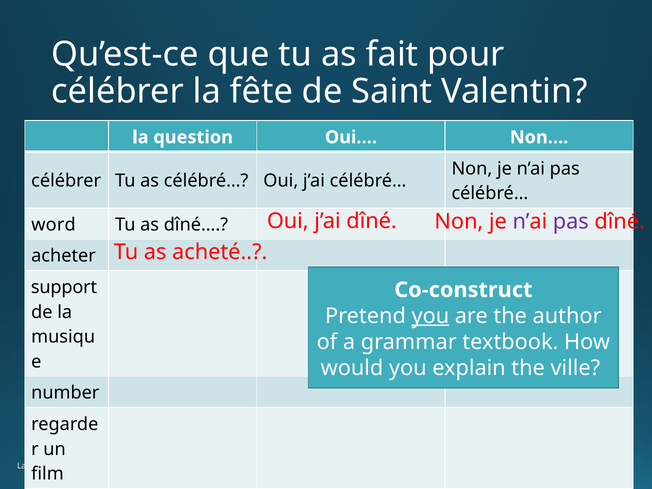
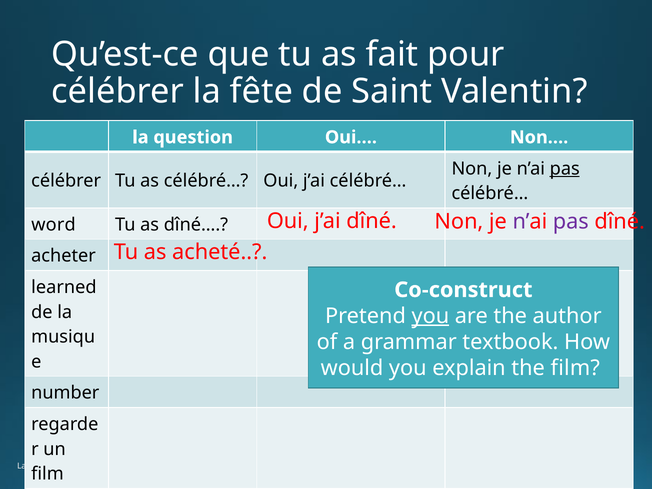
pas at (565, 169) underline: none -> present
support: support -> learned
the ville: ville -> film
